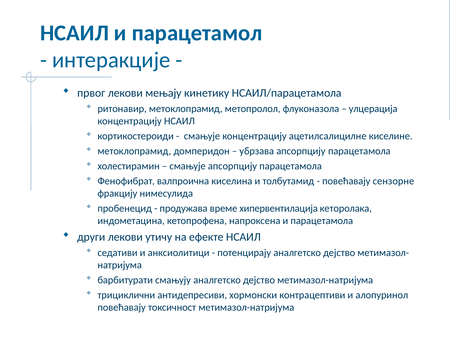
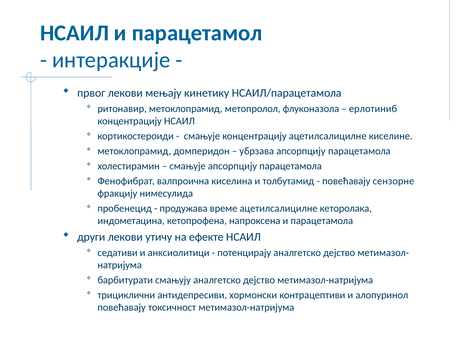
улцерација: улцерација -> ерлотиниб
време хипервентилација: хипервентилација -> ацетилсалицилне
